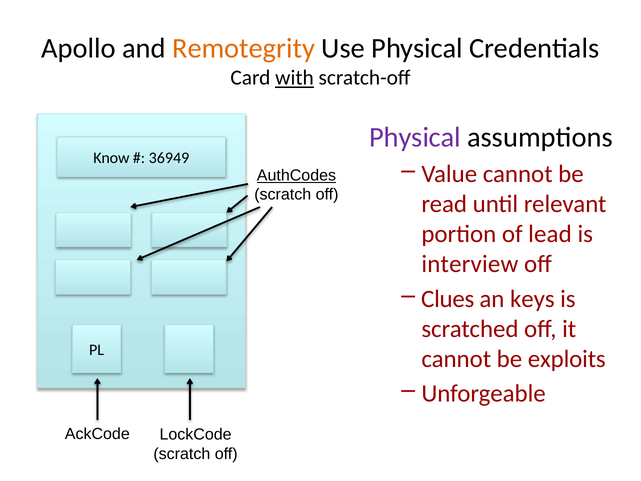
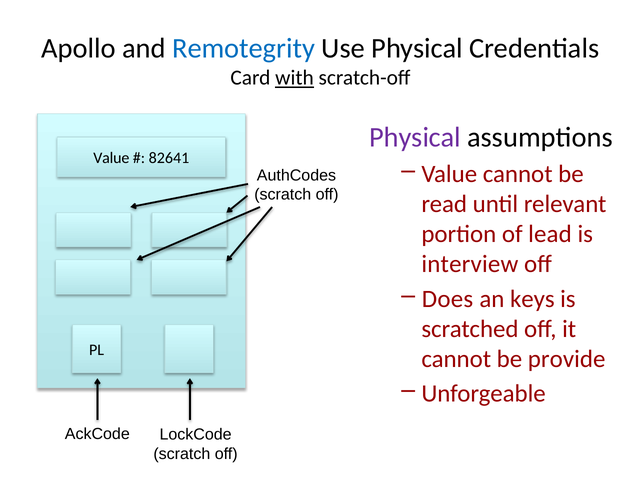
Remotegrity colour: orange -> blue
Know at (111, 158): Know -> Value
36949: 36949 -> 82641
AuthCodes underline: present -> none
Clues: Clues -> Does
exploits: exploits -> provide
